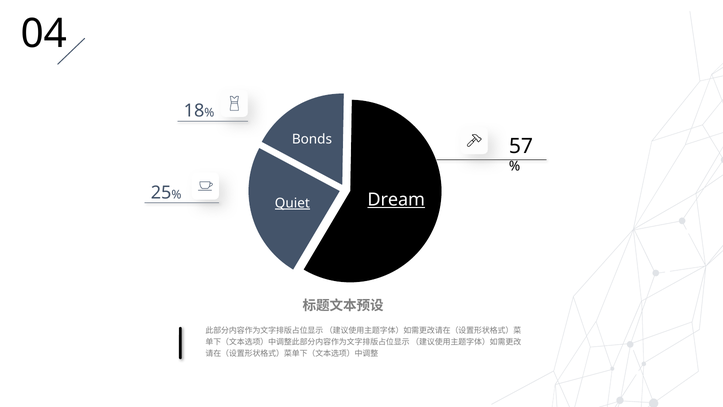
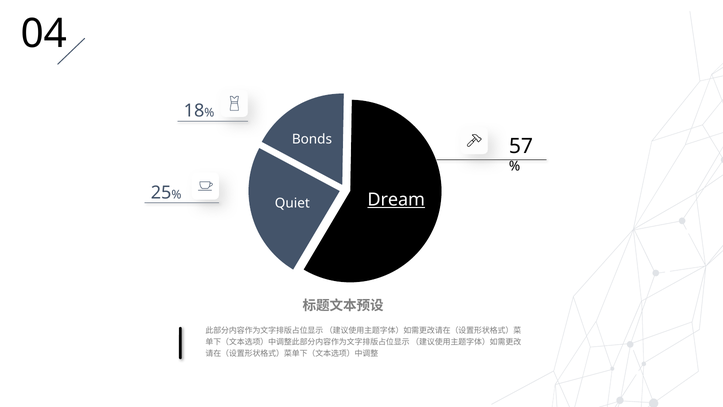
Quiet underline: present -> none
